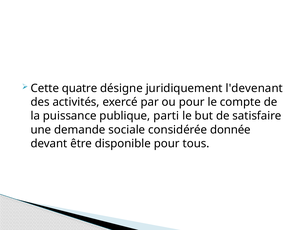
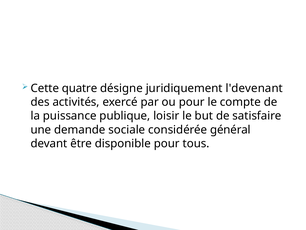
parti: parti -> loisir
donnée: donnée -> général
